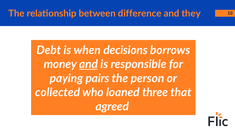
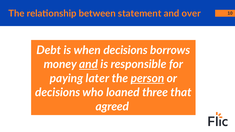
difference: difference -> statement
they: they -> over
pairs: pairs -> later
person underline: none -> present
collected at (58, 93): collected -> decisions
